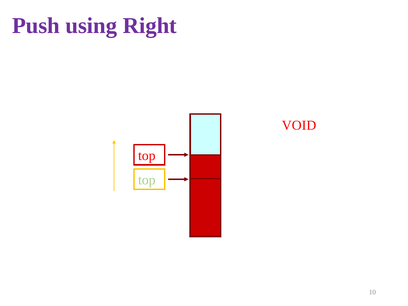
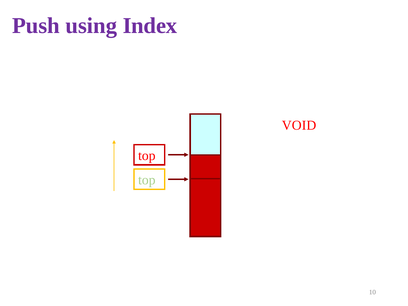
Right: Right -> Index
